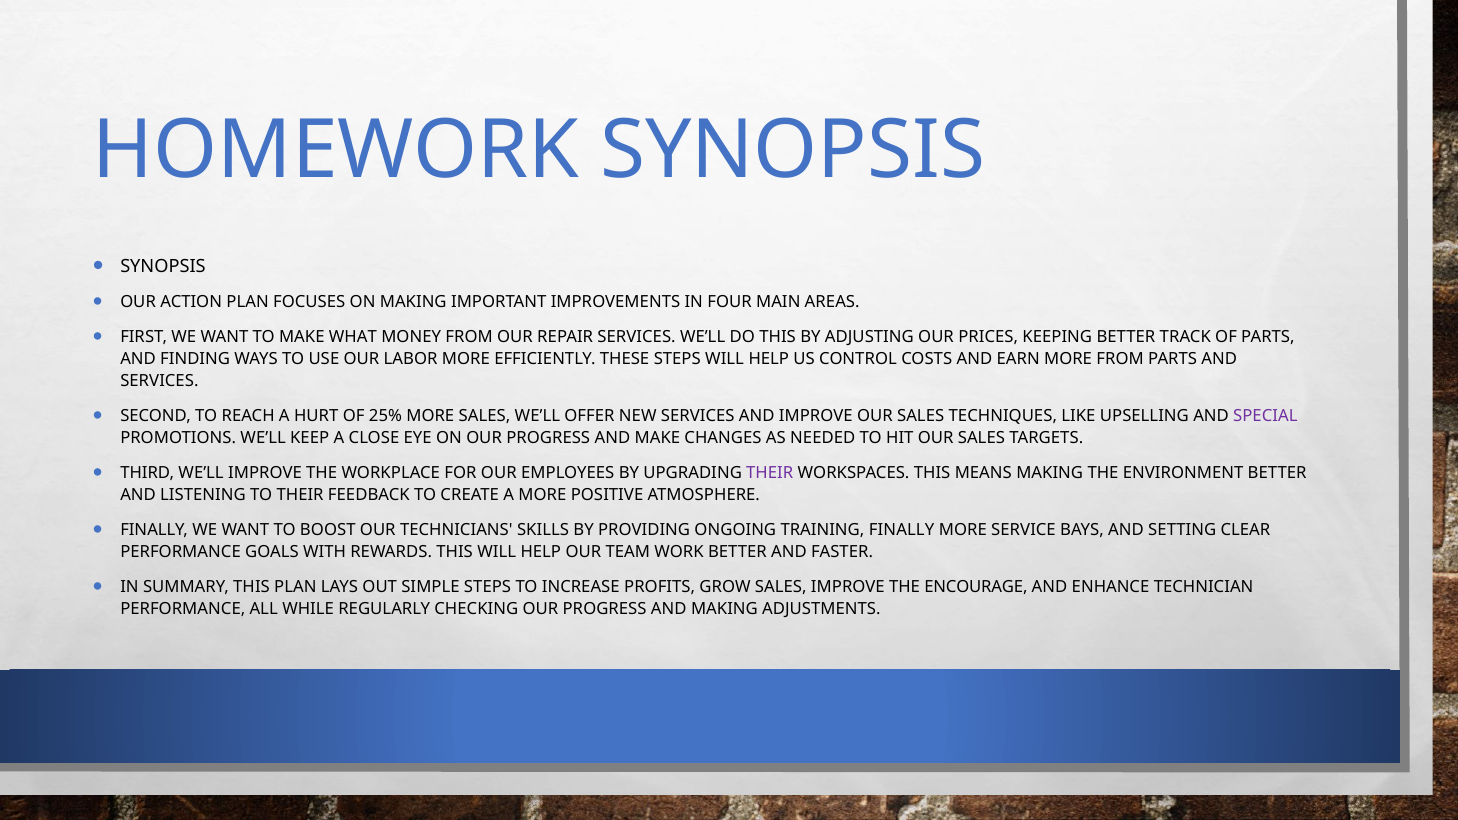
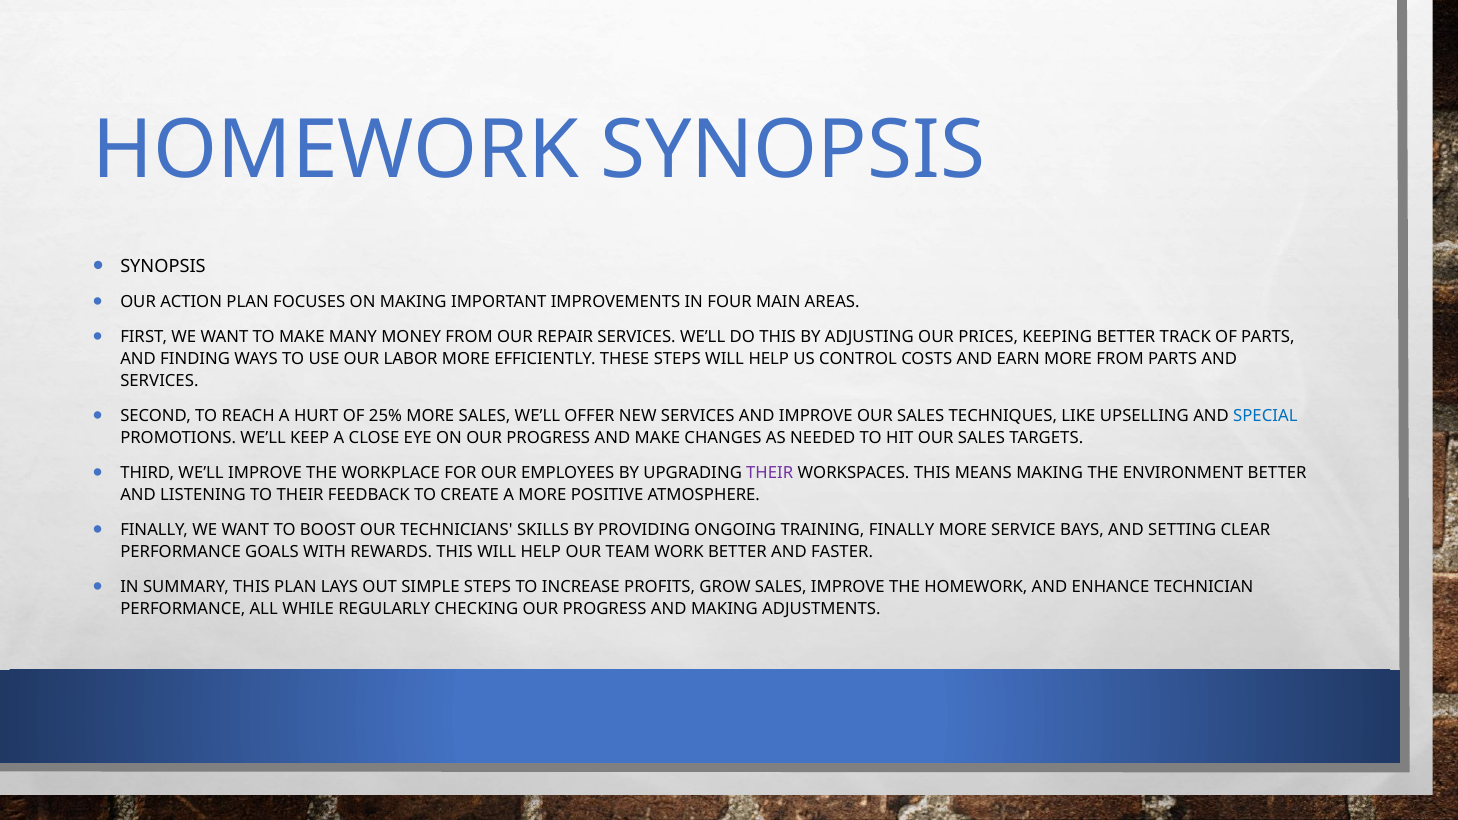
WHAT: WHAT -> MANY
SPECIAL colour: purple -> blue
THE ENCOURAGE: ENCOURAGE -> HOMEWORK
